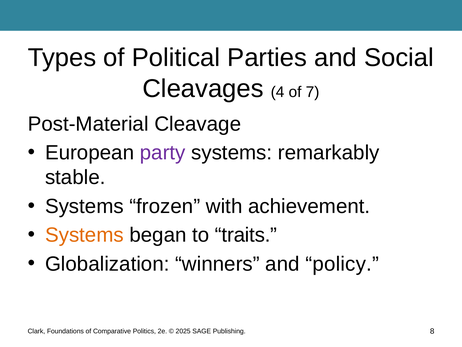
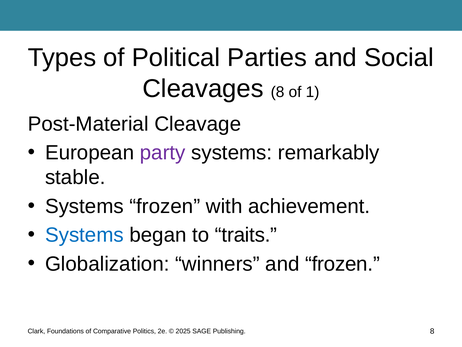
Cleavages 4: 4 -> 8
7: 7 -> 1
Systems at (84, 235) colour: orange -> blue
and policy: policy -> frozen
